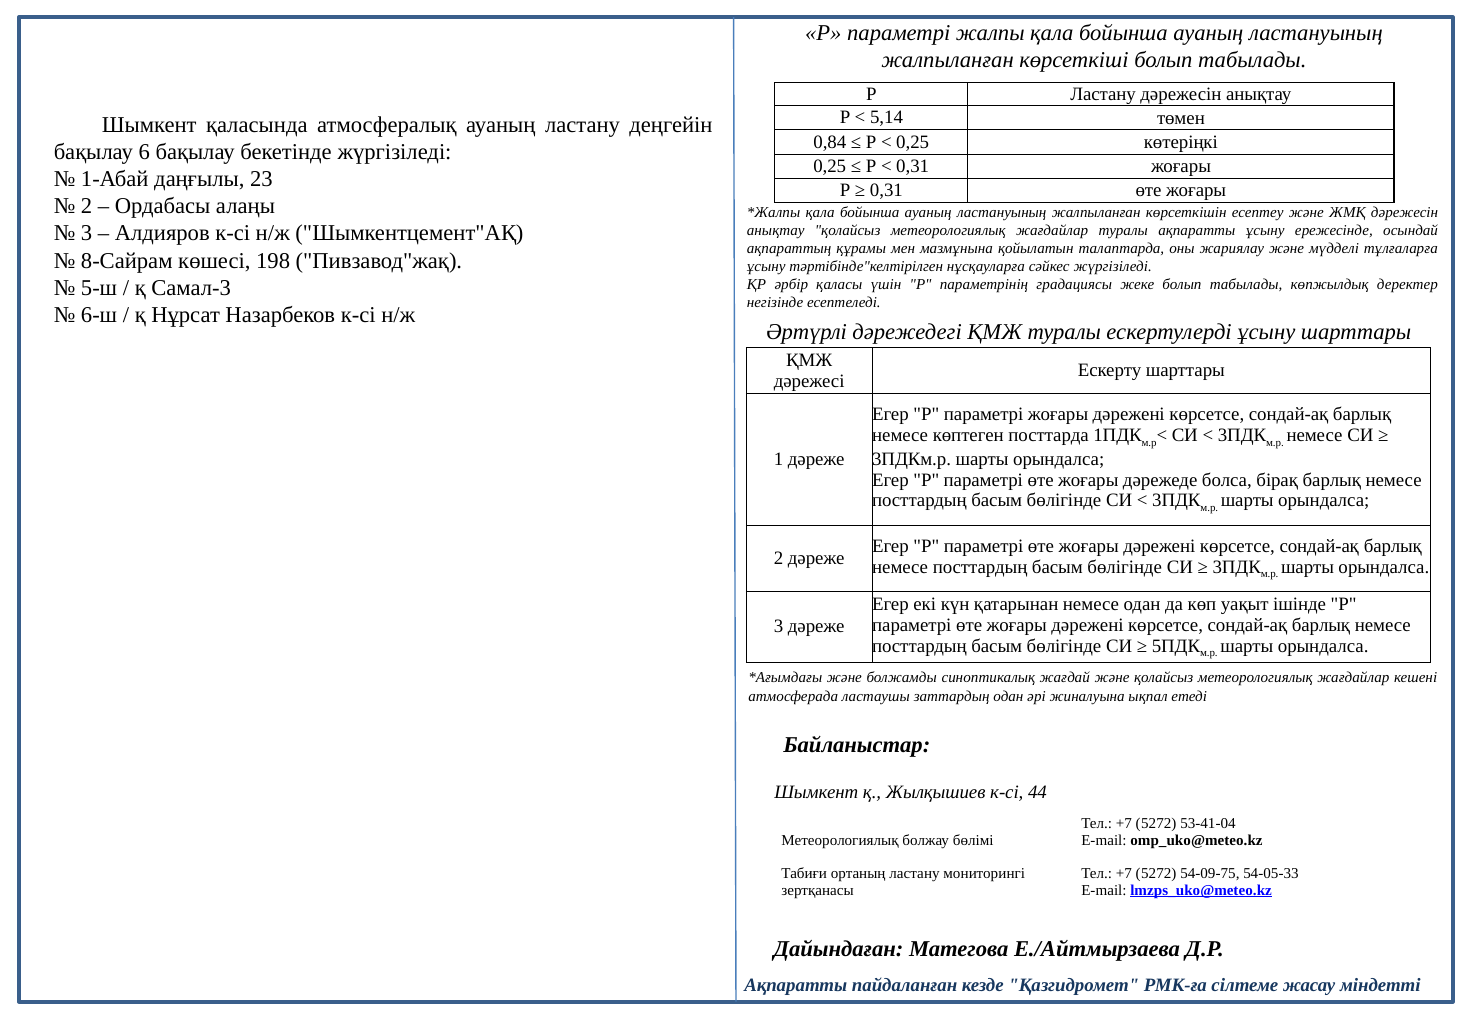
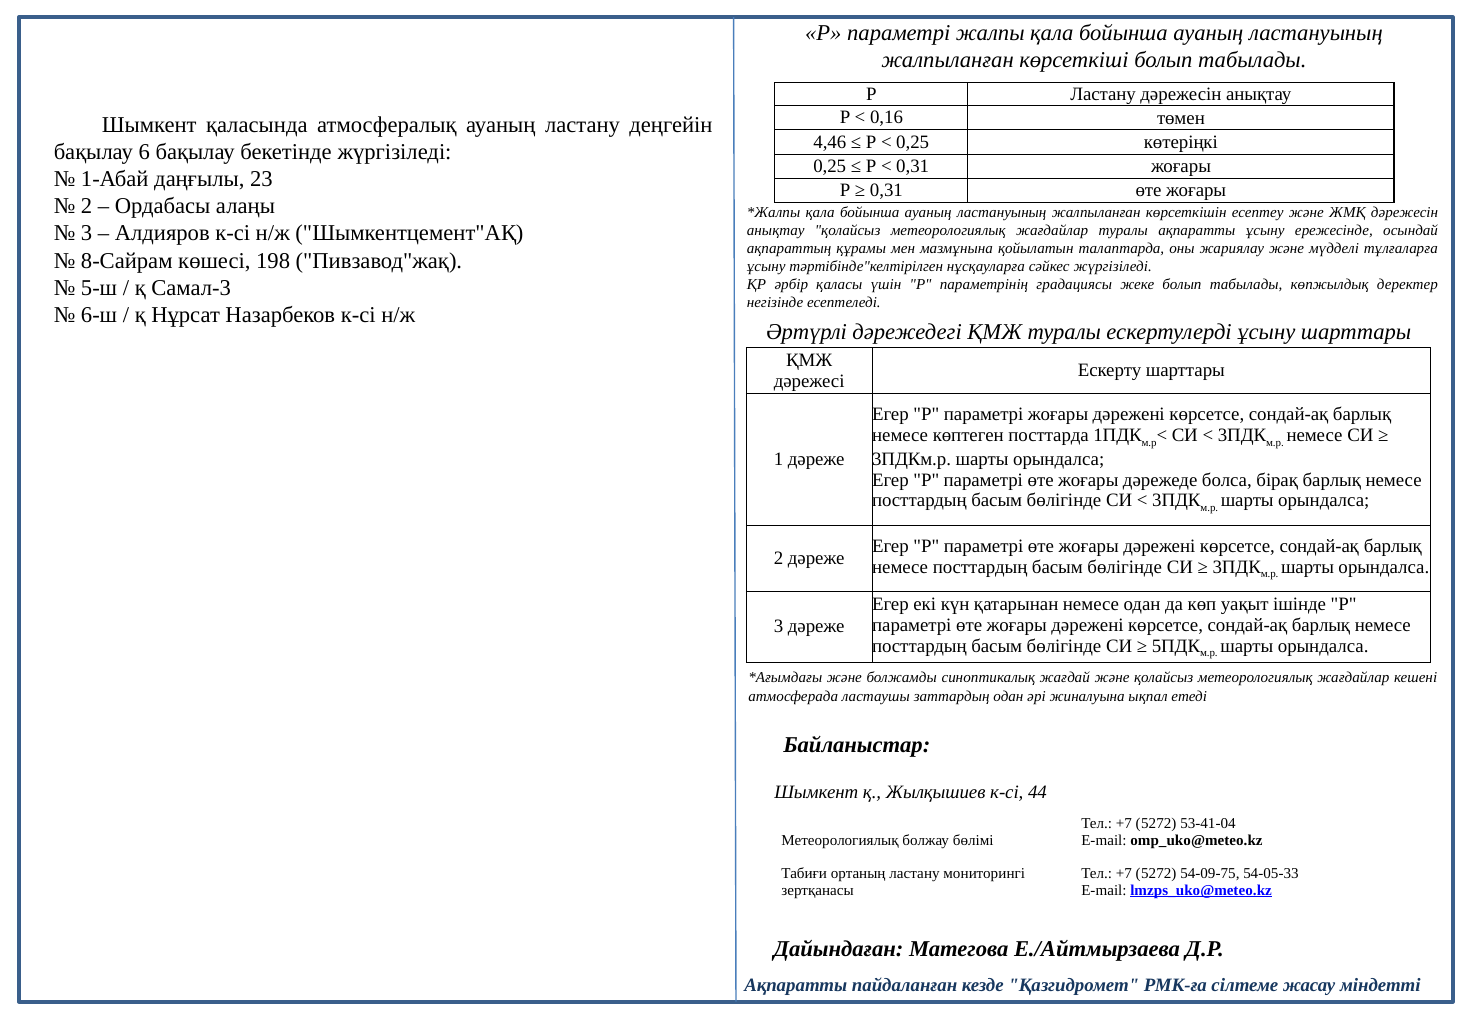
5,14: 5,14 -> 0,16
0,84: 0,84 -> 4,46
